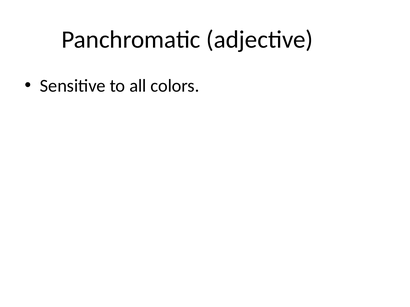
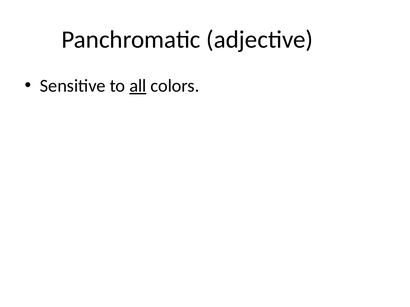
all underline: none -> present
